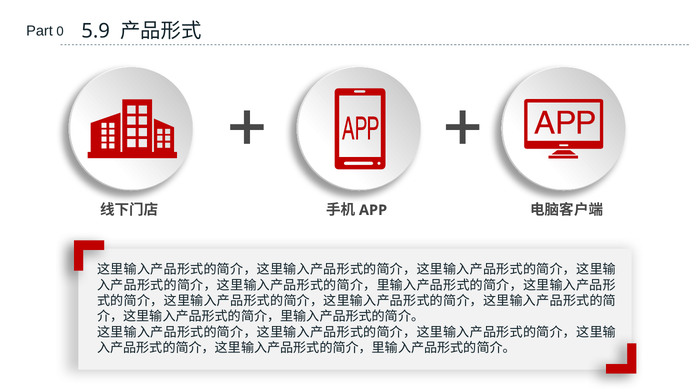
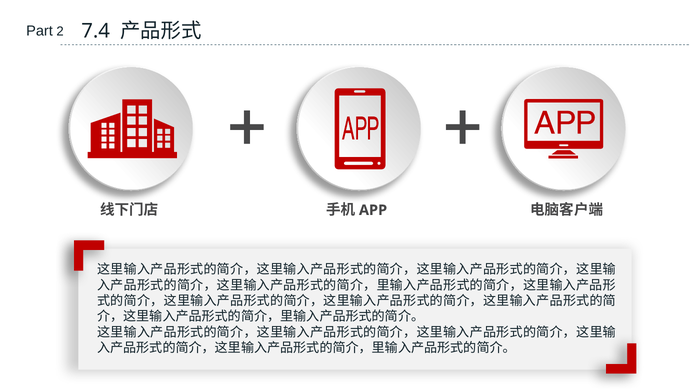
0: 0 -> 2
5.9: 5.9 -> 7.4
